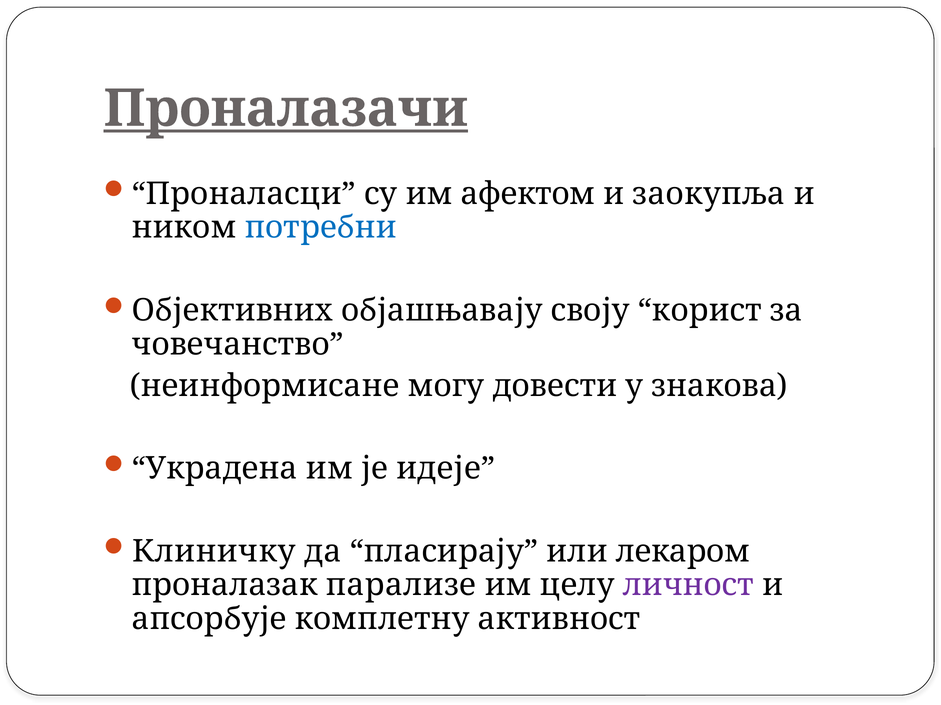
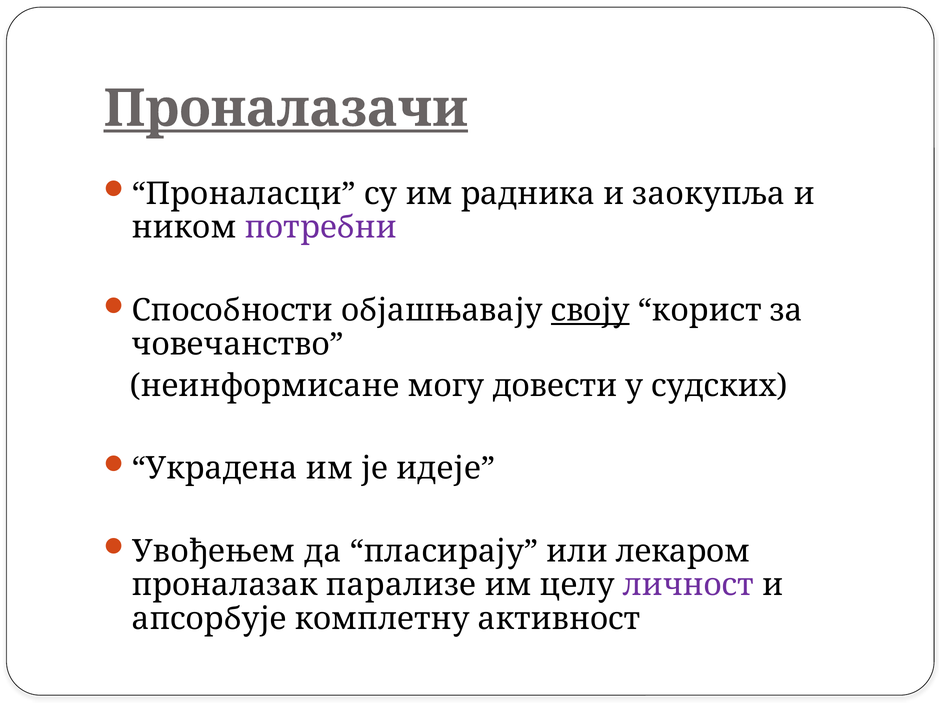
афектом: афектом -> радника
потребни colour: blue -> purple
Објективних: Објективних -> Способности
своју underline: none -> present
знакова: знакова -> судских
Клиничку: Клиничку -> Увођењем
